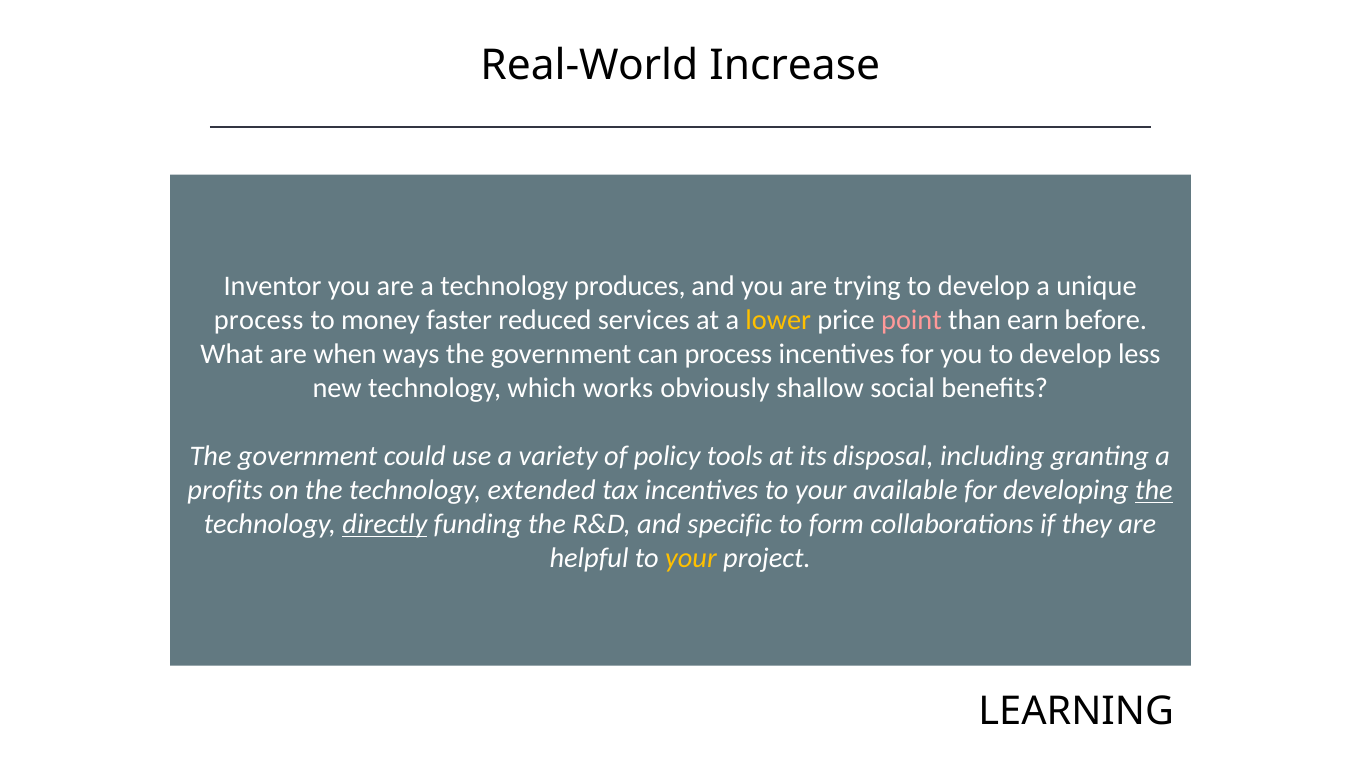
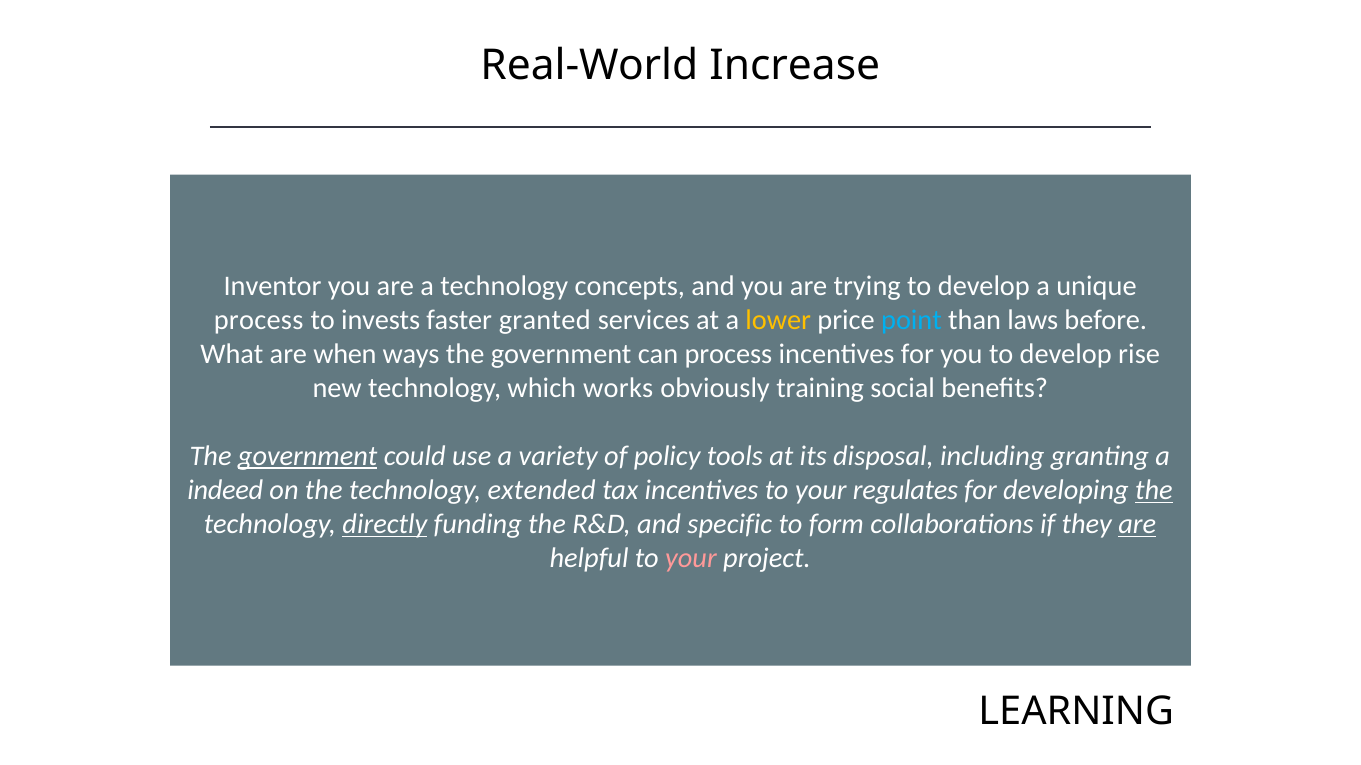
produces: produces -> concepts
money: money -> invests
reduced: reduced -> granted
point colour: pink -> light blue
earn: earn -> laws
less: less -> rise
shallow: shallow -> training
government at (308, 456) underline: none -> present
profits: profits -> indeed
available: available -> regulates
are at (1137, 525) underline: none -> present
your at (691, 559) colour: yellow -> pink
